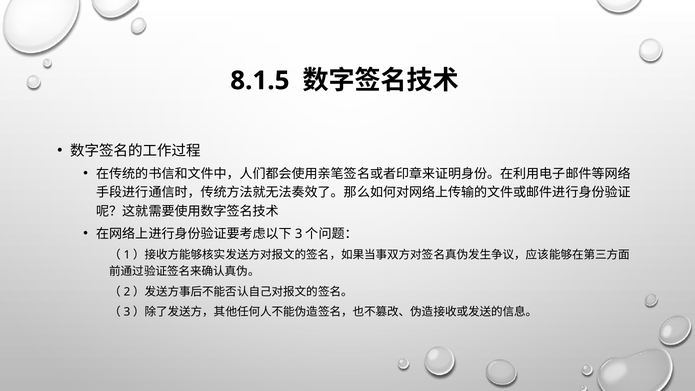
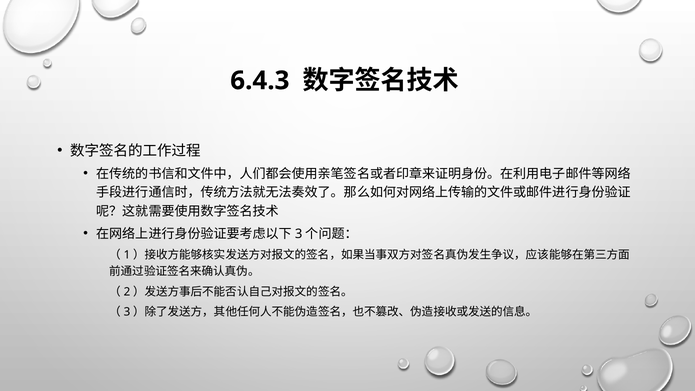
8.1.5: 8.1.5 -> 6.4.3
